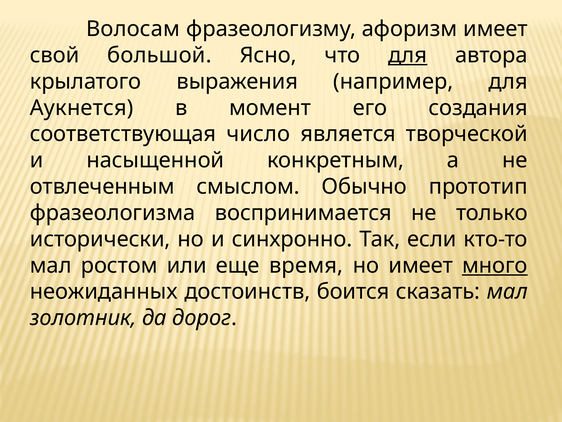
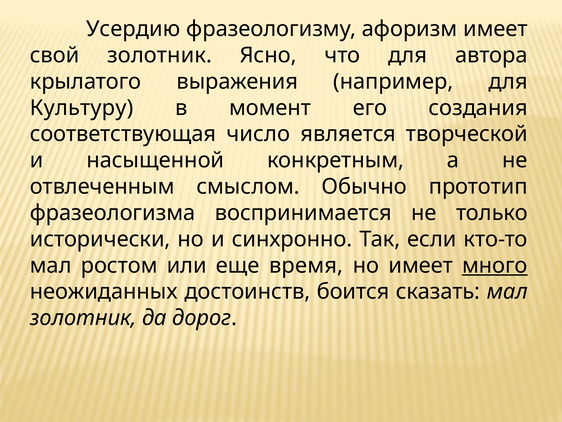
Волосам: Волосам -> Усердию
свой большой: большой -> золотник
для at (408, 55) underline: present -> none
Аукнется: Аукнется -> Культуру
